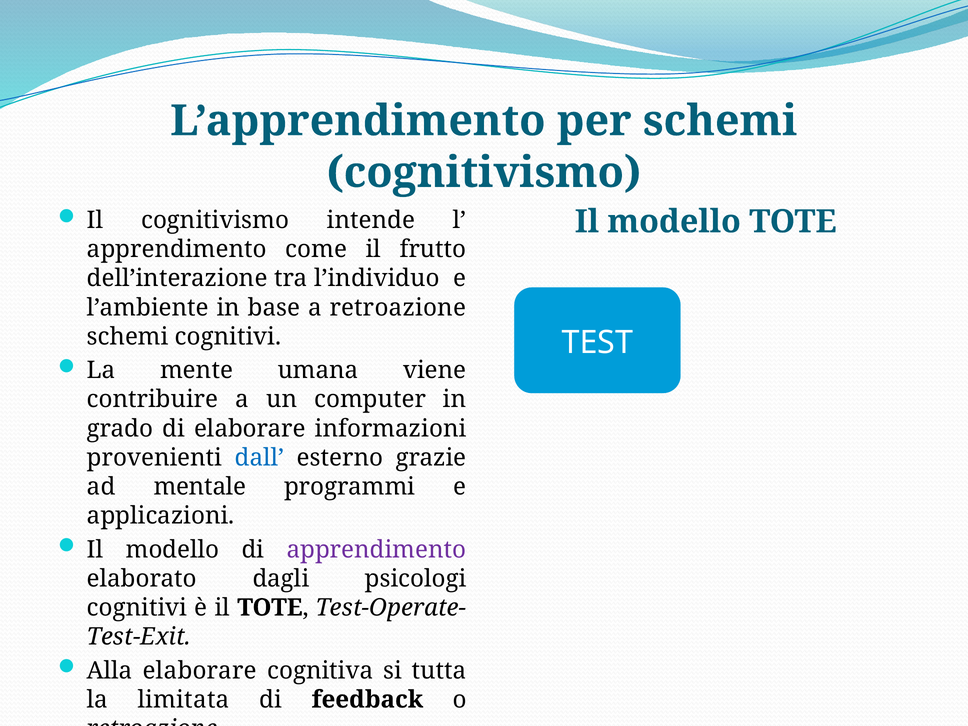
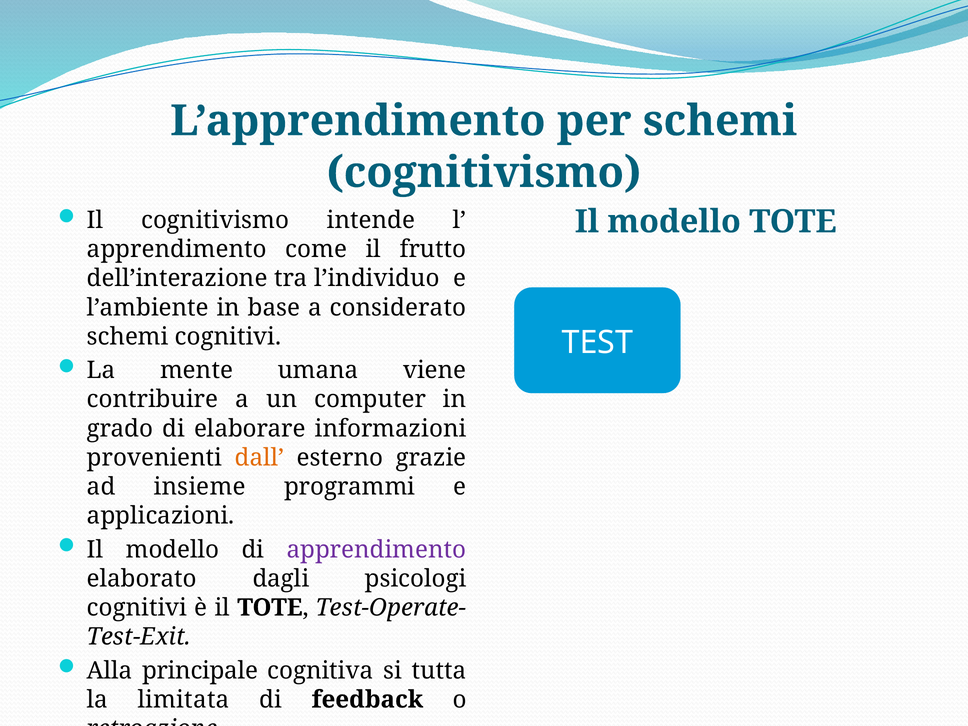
a retroazione: retroazione -> considerato
dall colour: blue -> orange
mentale: mentale -> insieme
Alla elaborare: elaborare -> principale
